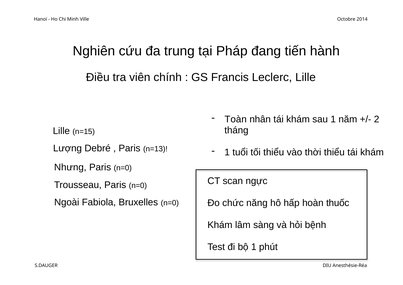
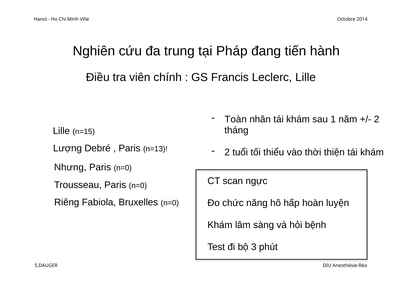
1 at (227, 152): 1 -> 2
thời thiểu: thiểu -> thiện
Ngoài: Ngoài -> Riêng
thuốc: thuốc -> luyện
bộ 1: 1 -> 3
